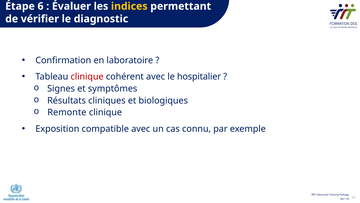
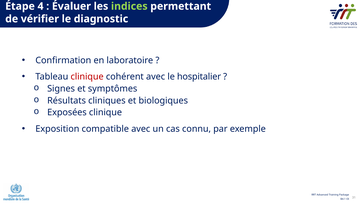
6: 6 -> 4
indices colour: yellow -> light green
Remonte: Remonte -> Exposées
